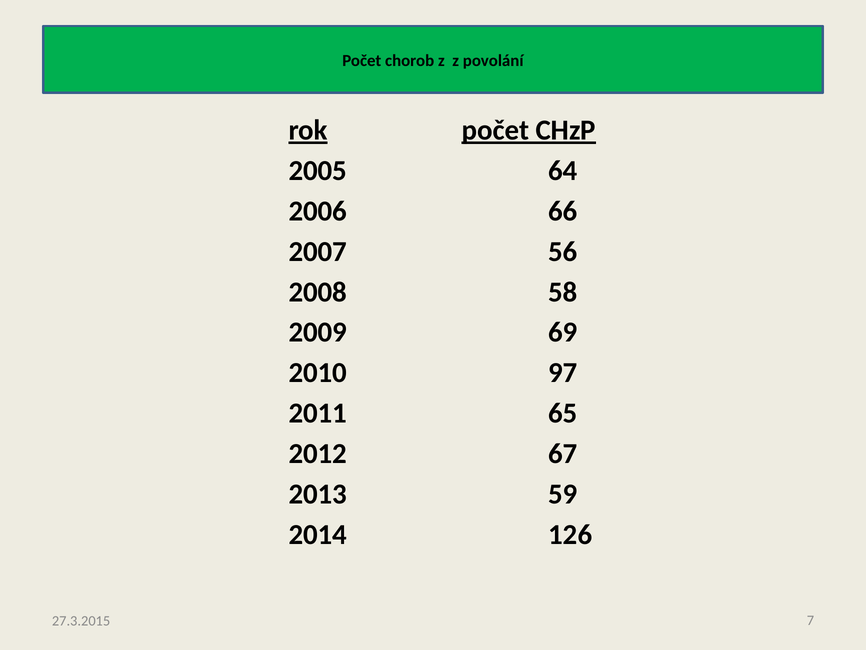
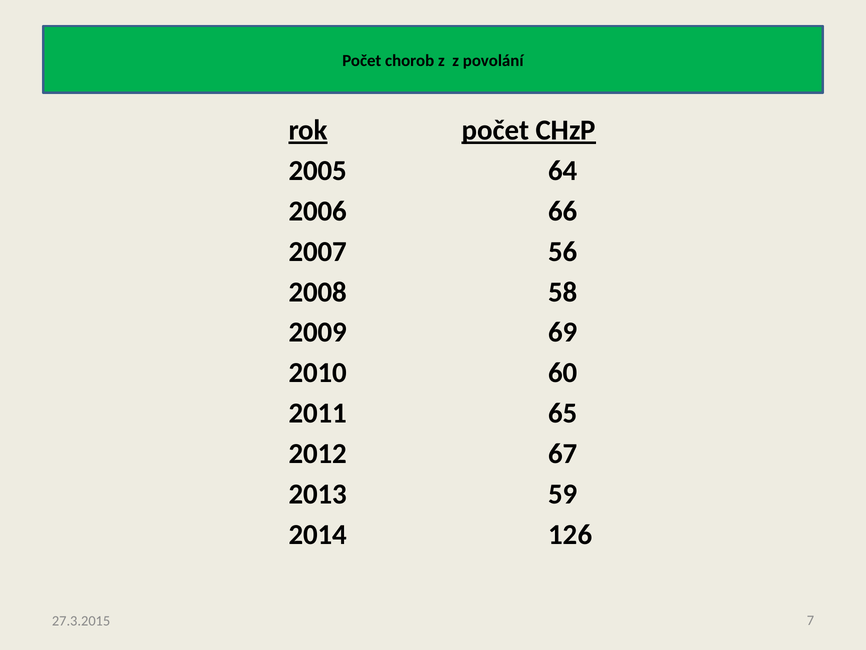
97: 97 -> 60
